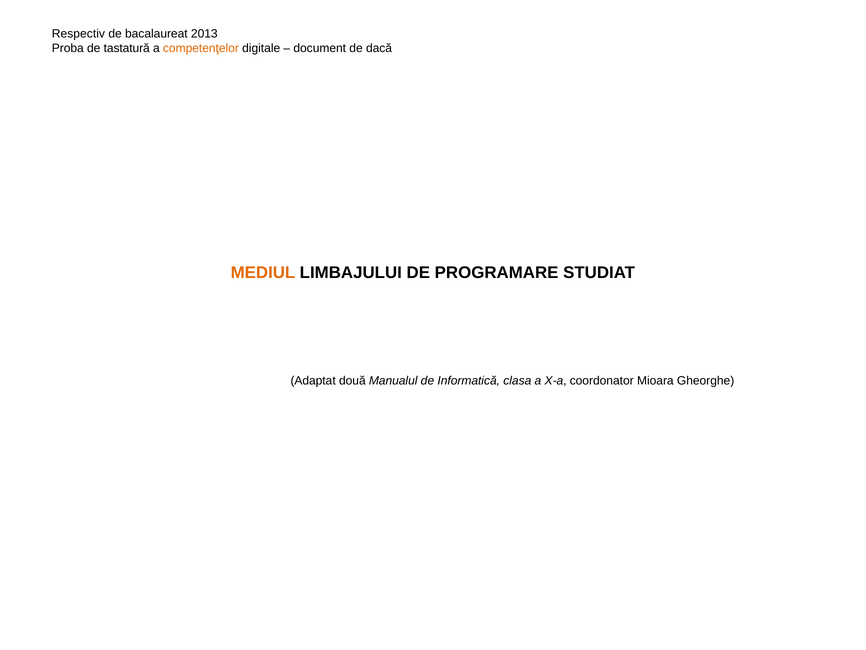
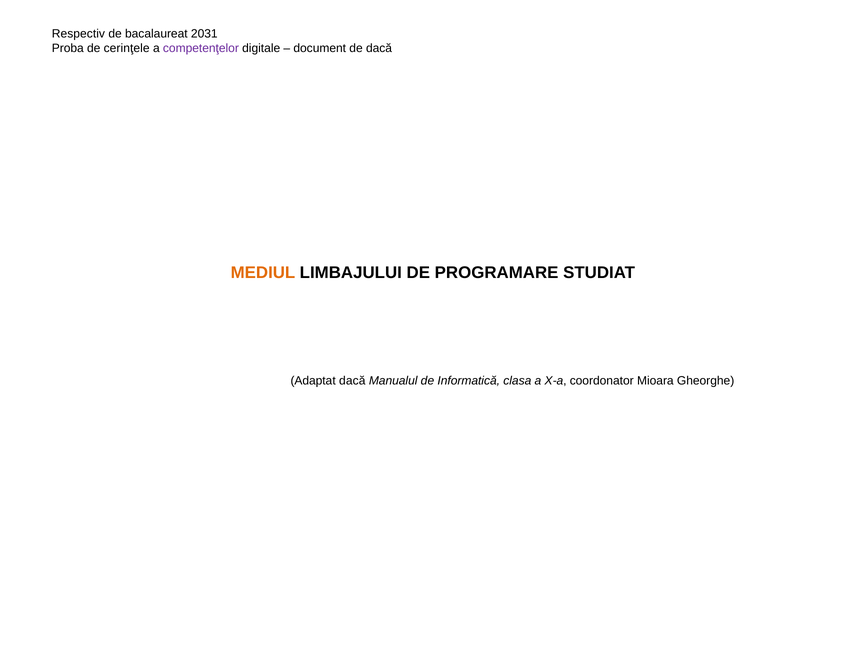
2013: 2013 -> 2031
tastatură: tastatură -> cerinţele
competenţelor colour: orange -> purple
Adaptat două: două -> dacă
